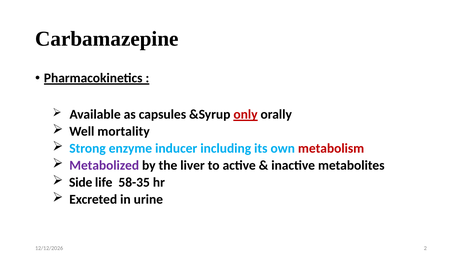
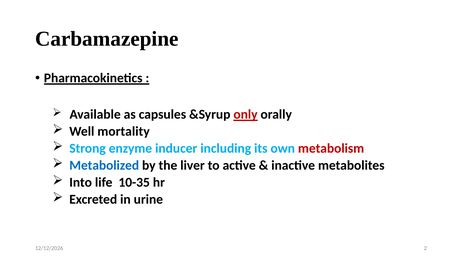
Metabolized colour: purple -> blue
Side: Side -> Into
58-35: 58-35 -> 10-35
